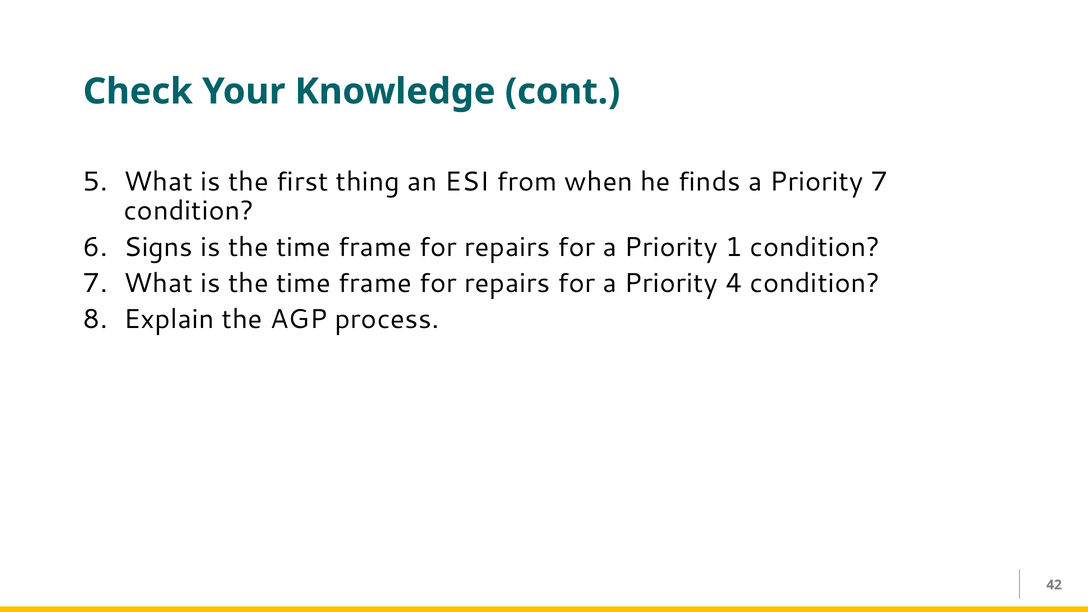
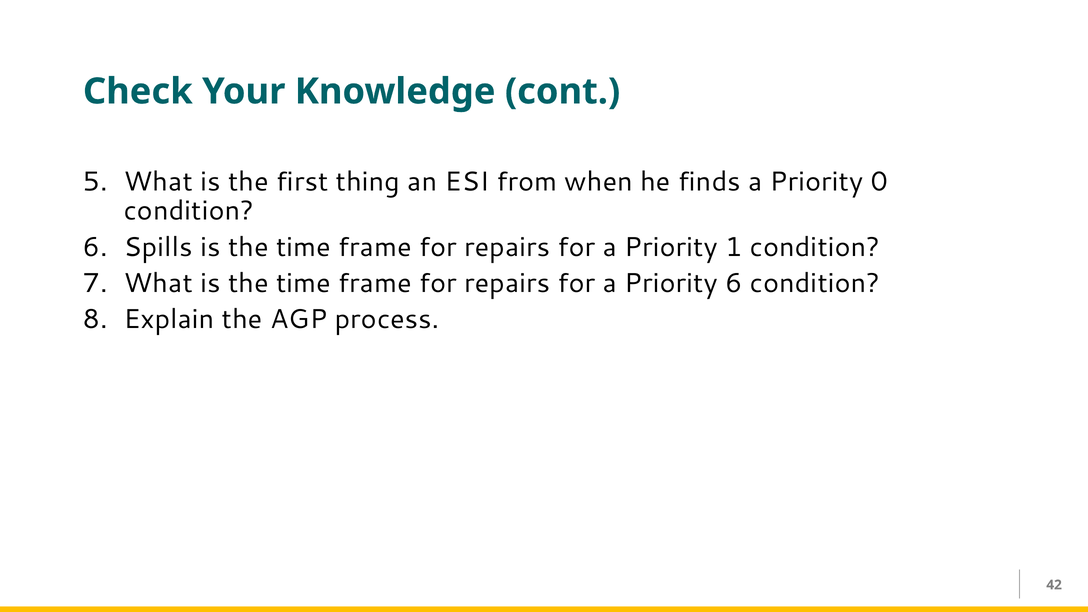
Priority 7: 7 -> 0
Signs: Signs -> Spills
Priority 4: 4 -> 6
